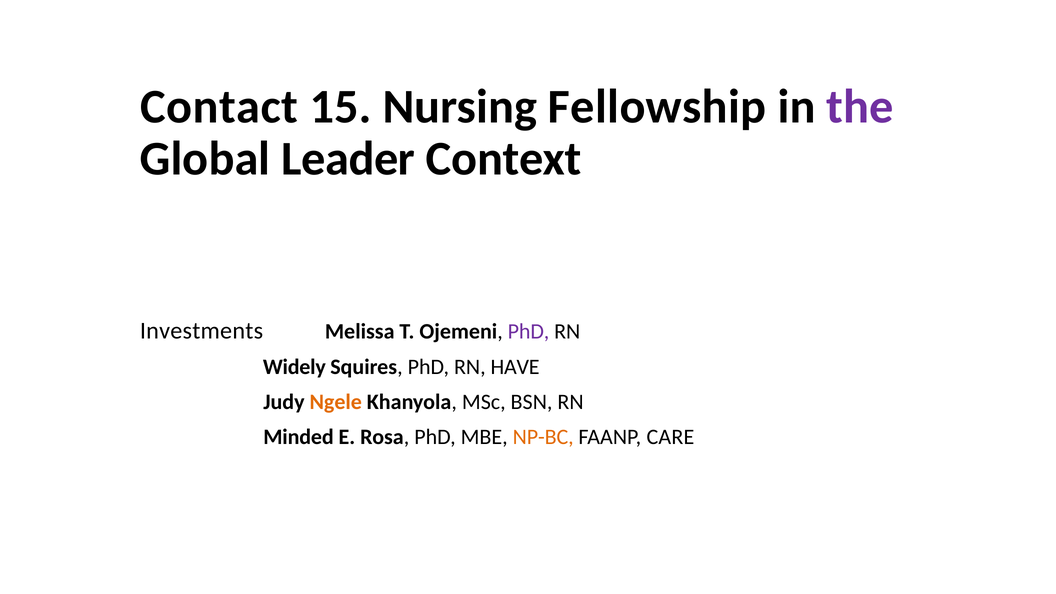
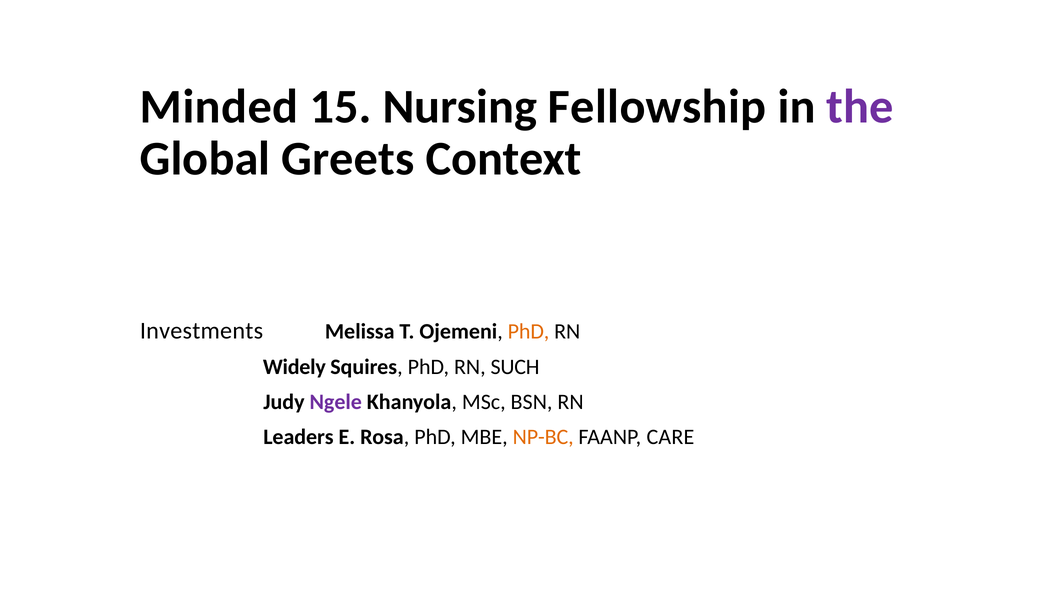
Contact: Contact -> Minded
Leader: Leader -> Greets
PhD at (529, 332) colour: purple -> orange
HAVE: HAVE -> SUCH
Ngele colour: orange -> purple
Minded: Minded -> Leaders
